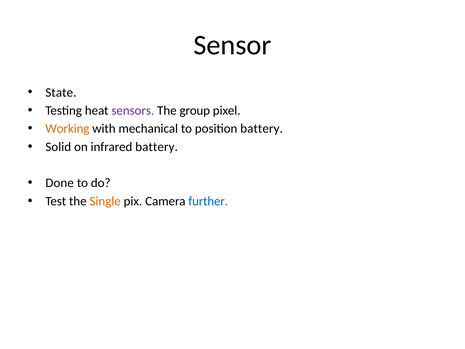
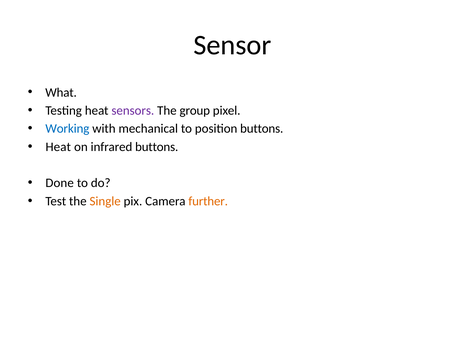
State: State -> What
Working colour: orange -> blue
position battery: battery -> buttons
Solid at (58, 147): Solid -> Heat
infrared battery: battery -> buttons
further colour: blue -> orange
